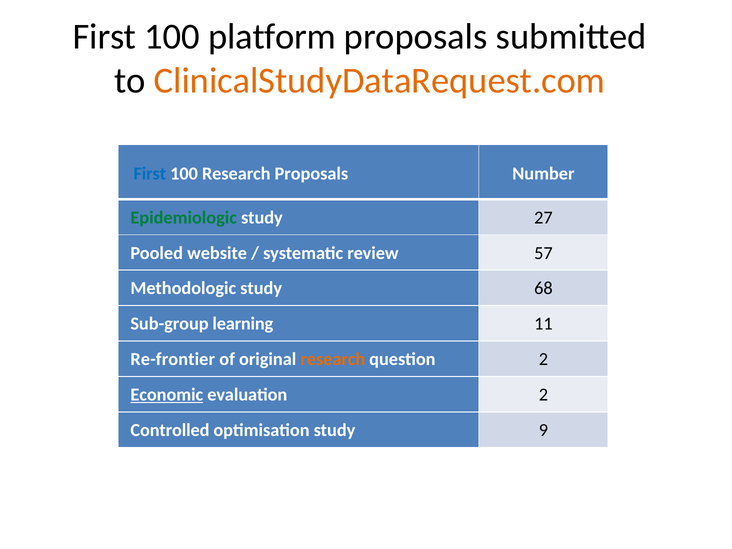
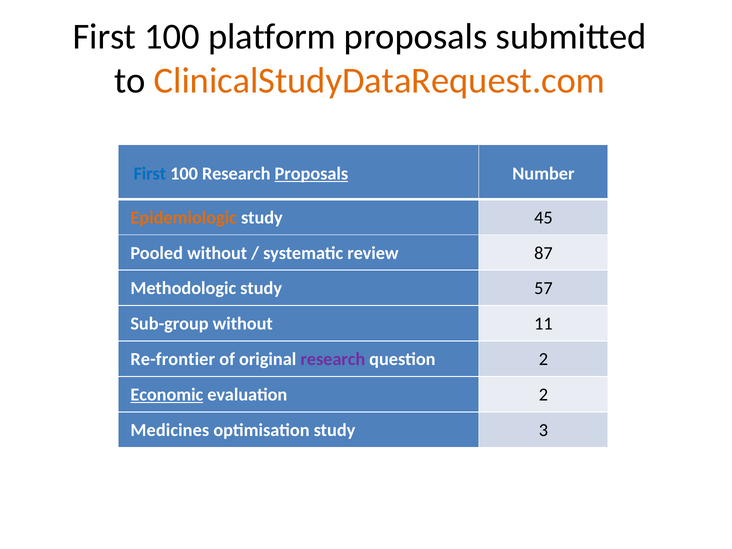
Proposals at (311, 174) underline: none -> present
Epidemiologic colour: green -> orange
27: 27 -> 45
Pooled website: website -> without
57: 57 -> 87
68: 68 -> 57
Sub-group learning: learning -> without
research at (333, 359) colour: orange -> purple
Controlled: Controlled -> Medicines
9: 9 -> 3
